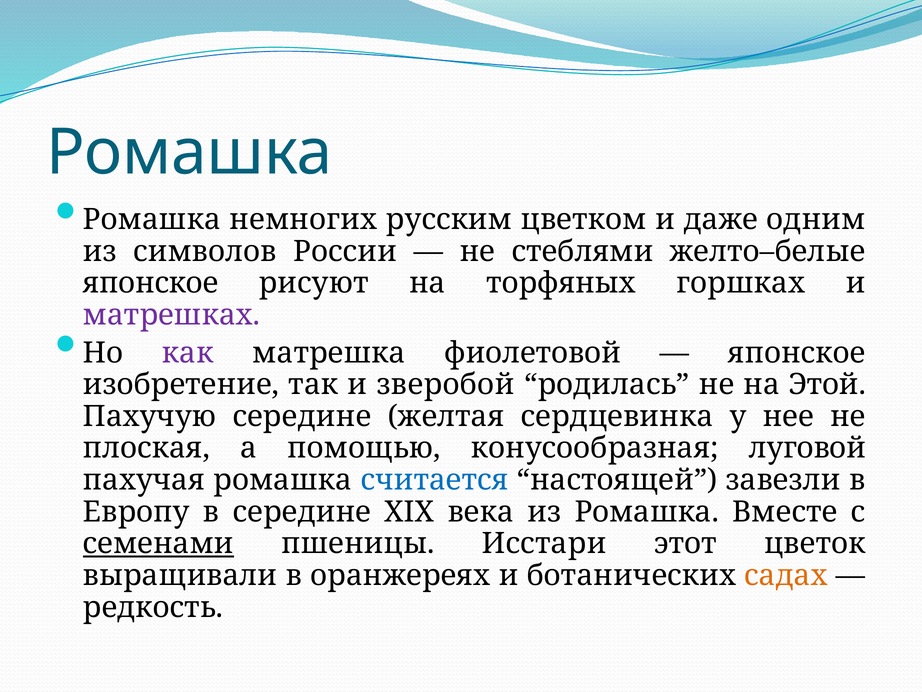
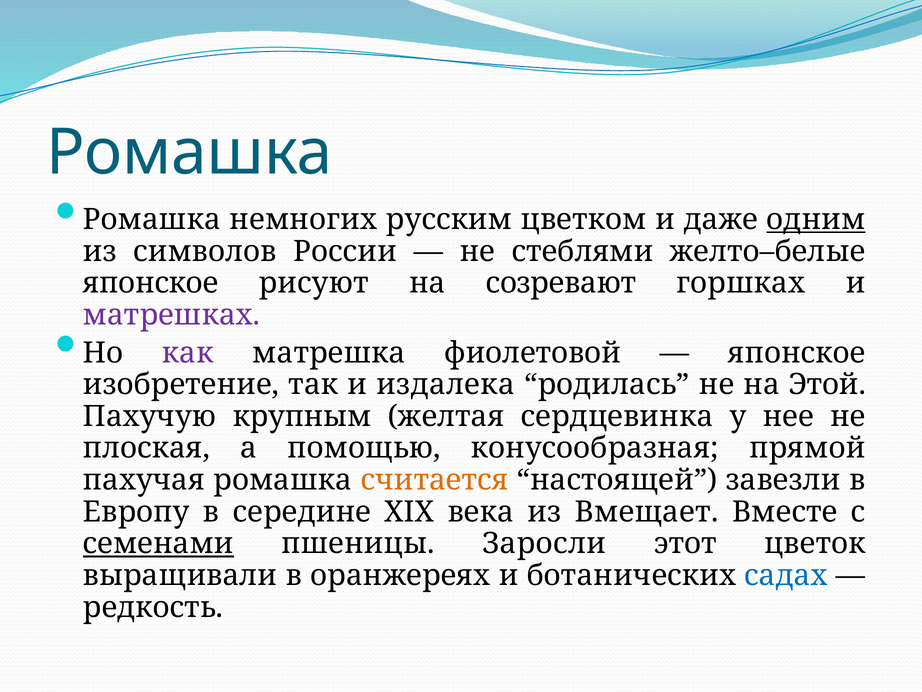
одним underline: none -> present
торфяных: торфяных -> созревают
зверобой: зверобой -> издалека
Пахучую середине: середине -> крупным
луговой: луговой -> прямой
считается colour: blue -> orange
из Ромашка: Ромашка -> Вмещает
Исстари: Исстари -> Заросли
садах colour: orange -> blue
